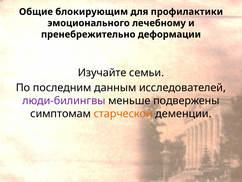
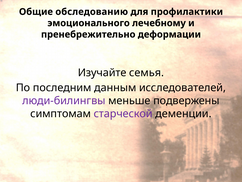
блокирующим: блокирующим -> обследованию
семьи: семьи -> семья
старческой colour: orange -> purple
